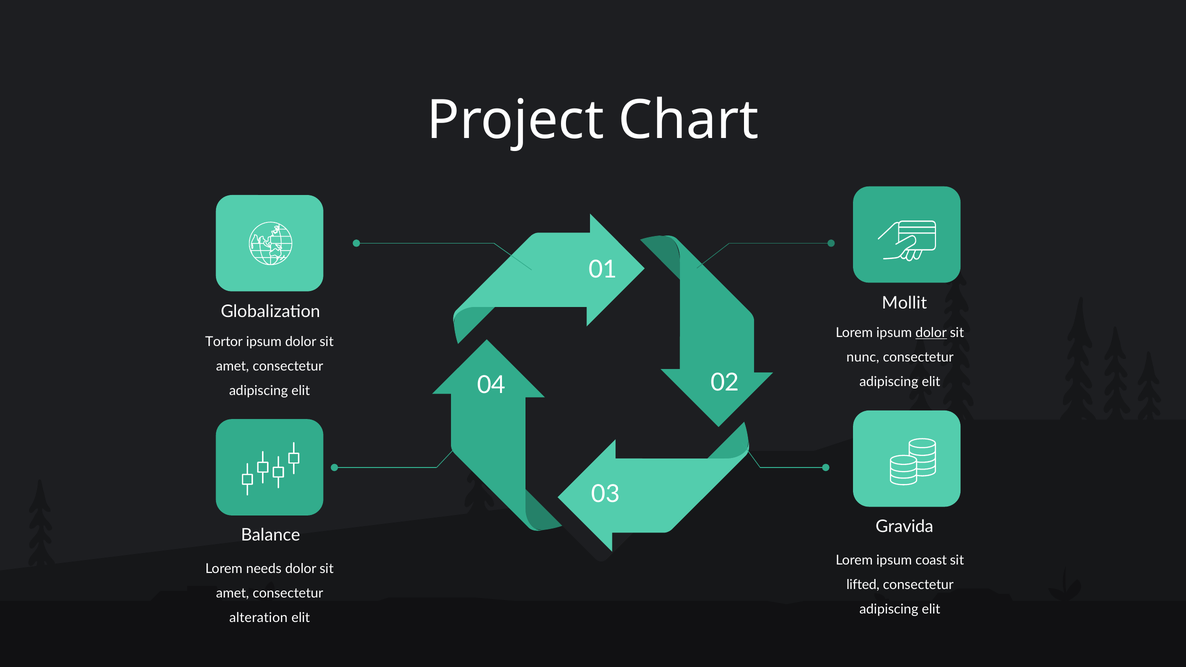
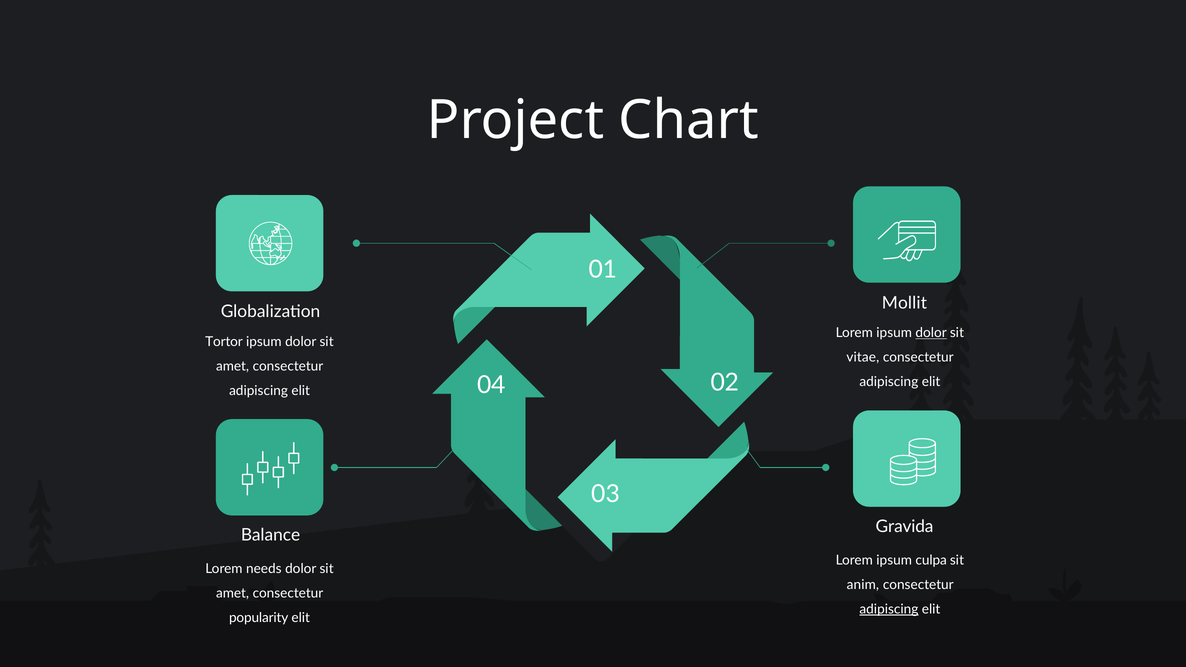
nunc: nunc -> vitae
coast: coast -> culpa
lifted: lifted -> anim
adipiscing at (889, 609) underline: none -> present
alteration: alteration -> popularity
